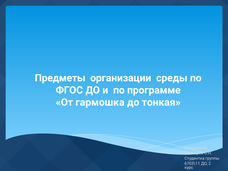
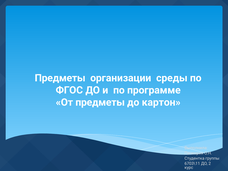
От гармошка: гармошка -> предметы
тонкая: тонкая -> картон
